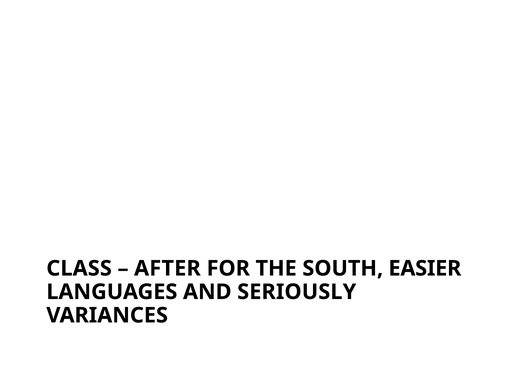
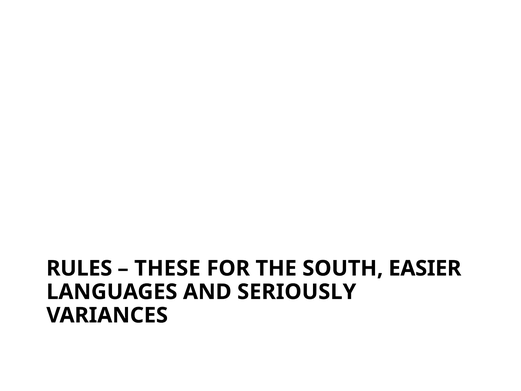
CLASS: CLASS -> RULES
AFTER: AFTER -> THESE
